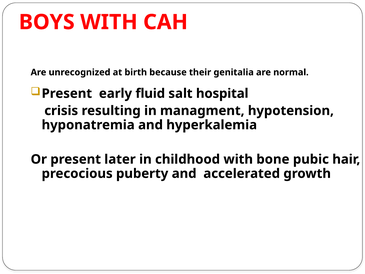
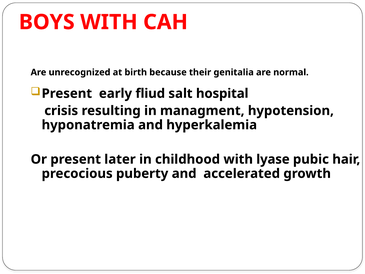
fluid: fluid -> fliud
bone: bone -> lyase
